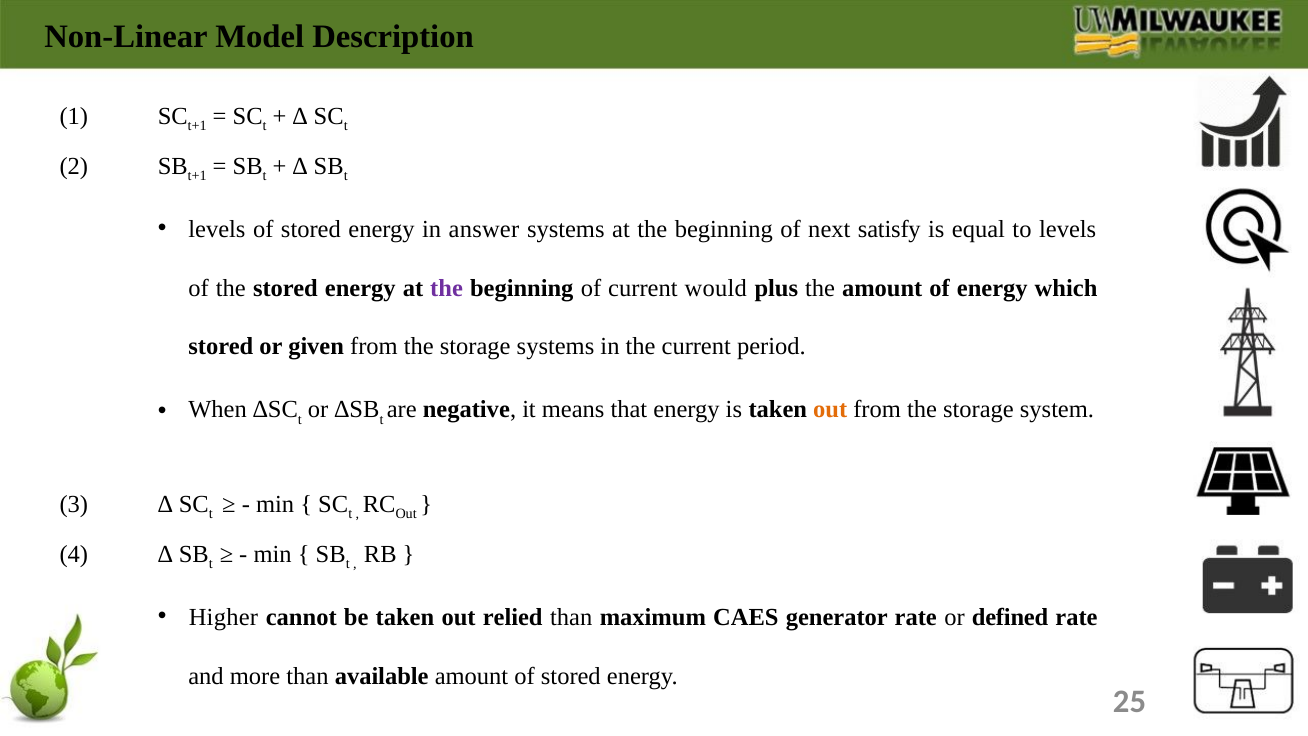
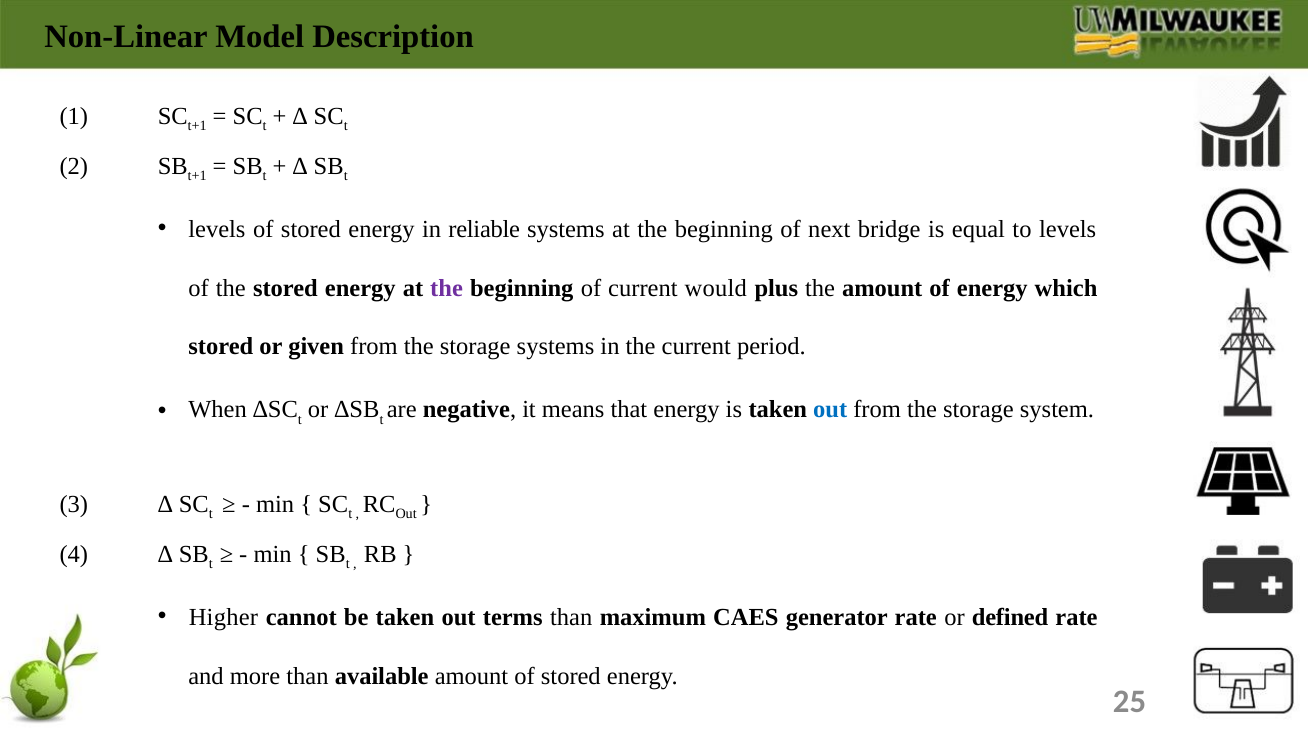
answer: answer -> reliable
satisfy: satisfy -> bridge
out at (830, 410) colour: orange -> blue
relied: relied -> terms
